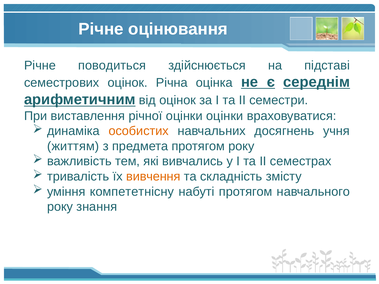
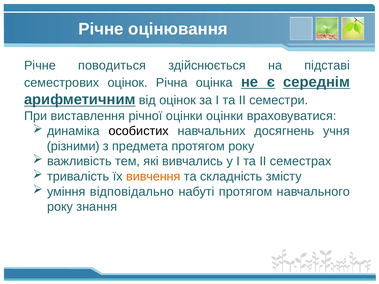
особистих colour: orange -> black
життям: життям -> різними
компететнісну: компететнісну -> відповідально
